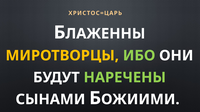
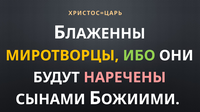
НАРЕЧЕНЫ colour: light green -> pink
